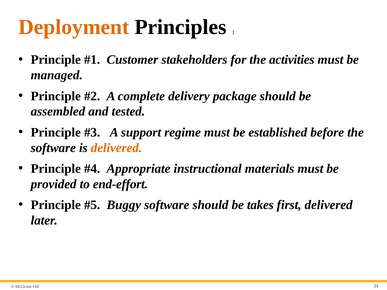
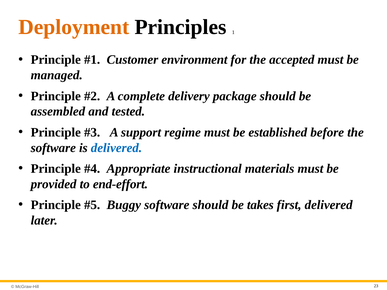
stakeholders: stakeholders -> environment
activities: activities -> accepted
delivered at (116, 148) colour: orange -> blue
